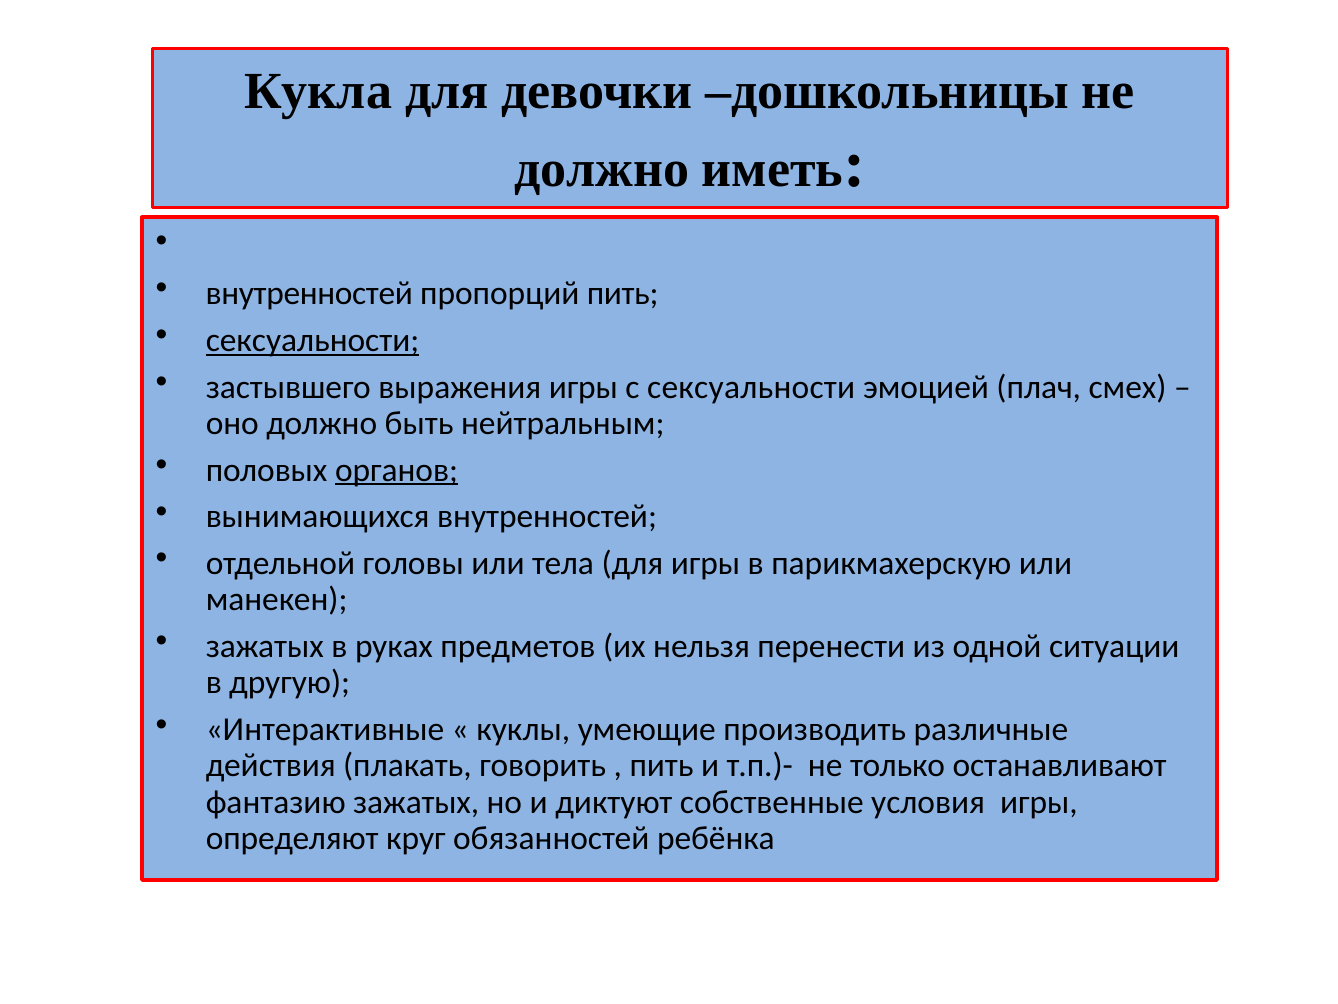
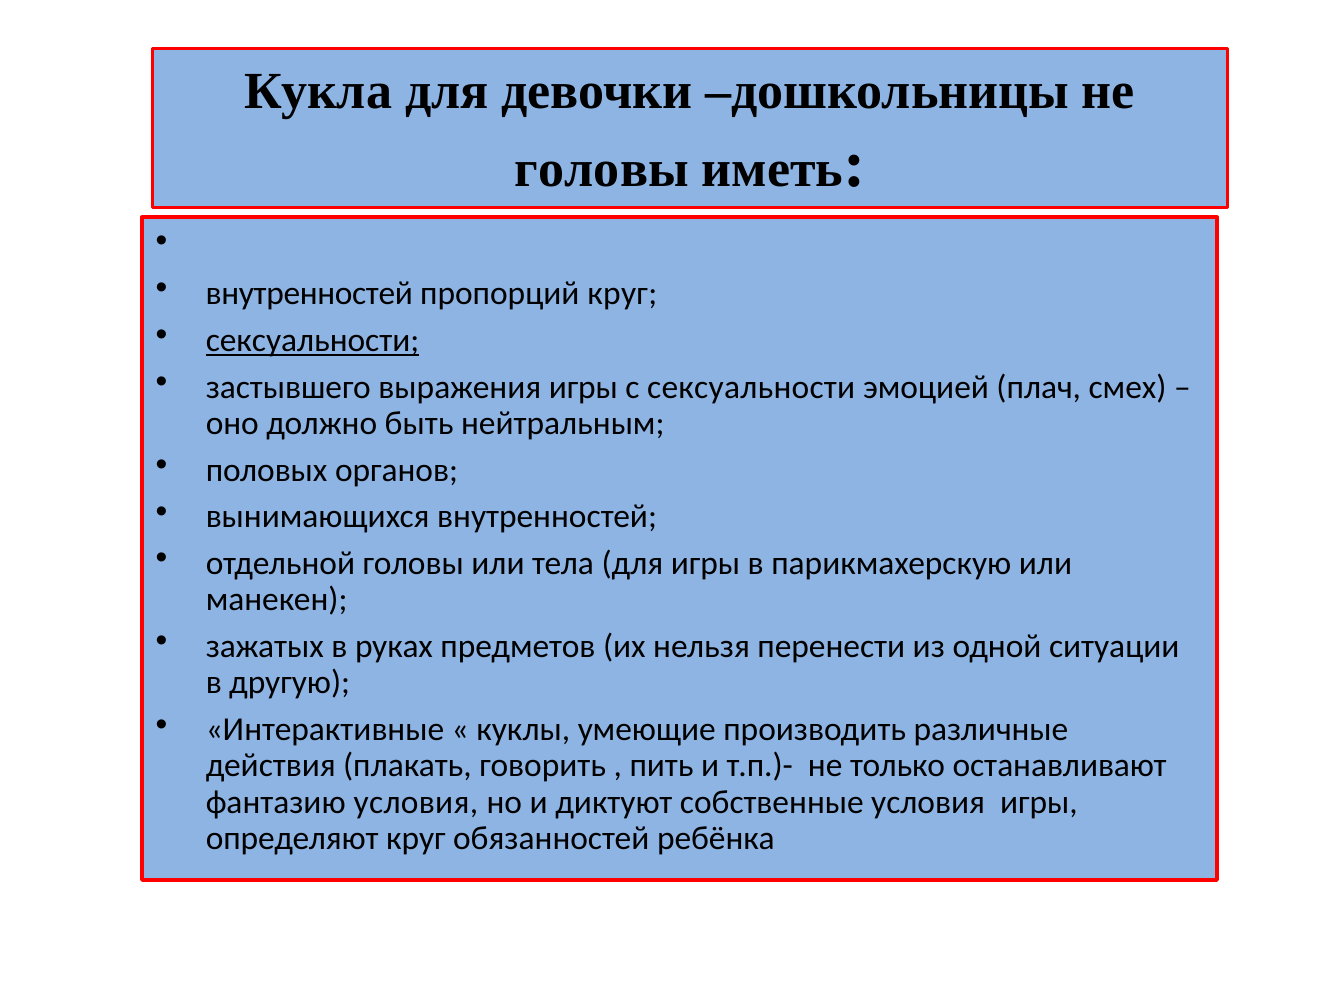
должно at (602, 169): должно -> головы
пропорций пить: пить -> круг
органов underline: present -> none
фантазию зажатых: зажатых -> условия
